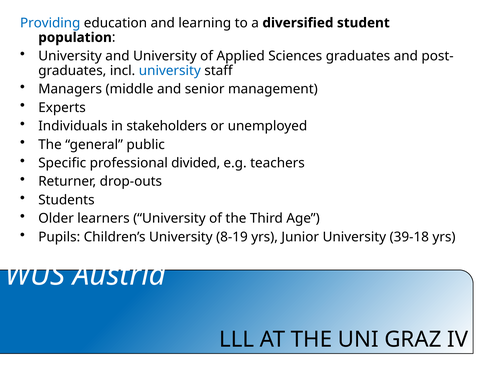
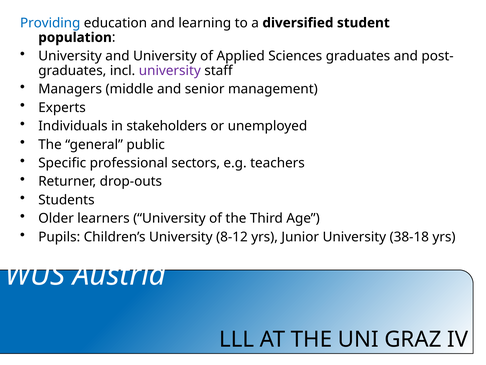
university at (170, 70) colour: blue -> purple
divided: divided -> sectors
8-19: 8-19 -> 8-12
39-18: 39-18 -> 38-18
